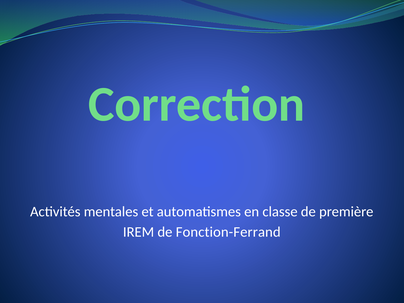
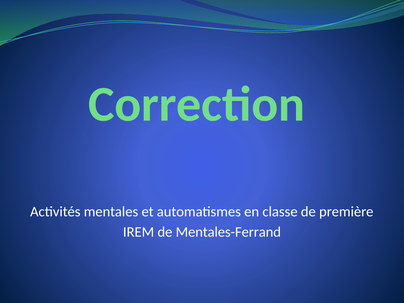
Fonction-Ferrand: Fonction-Ferrand -> Mentales-Ferrand
